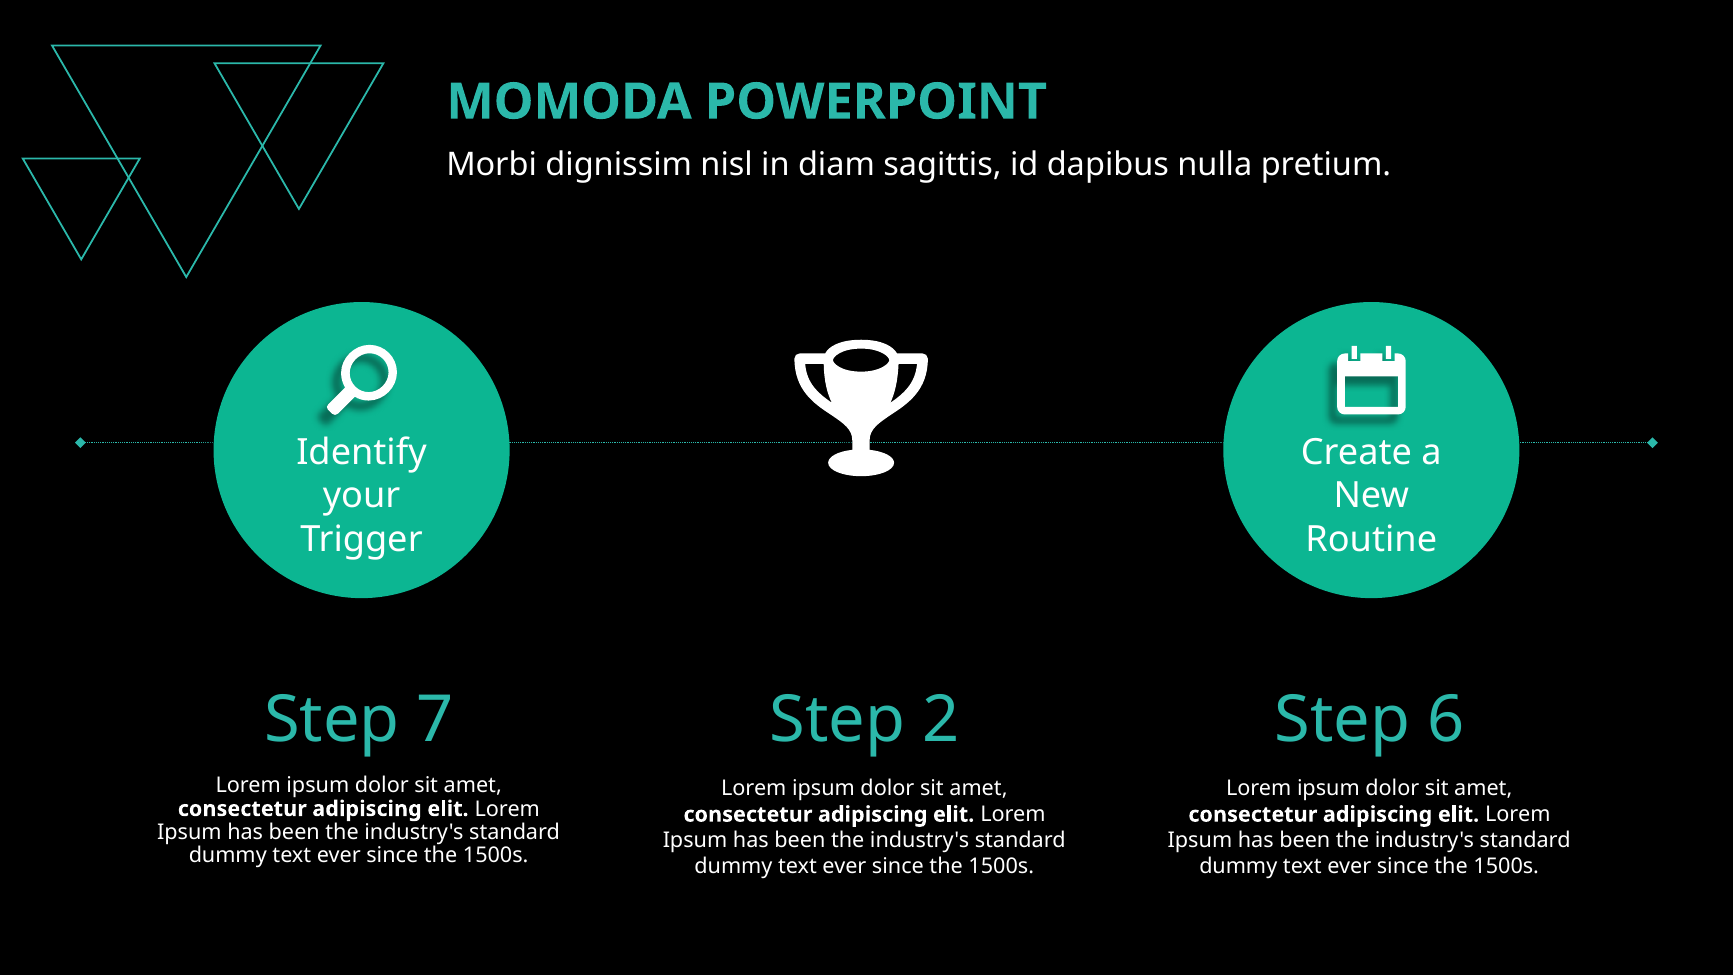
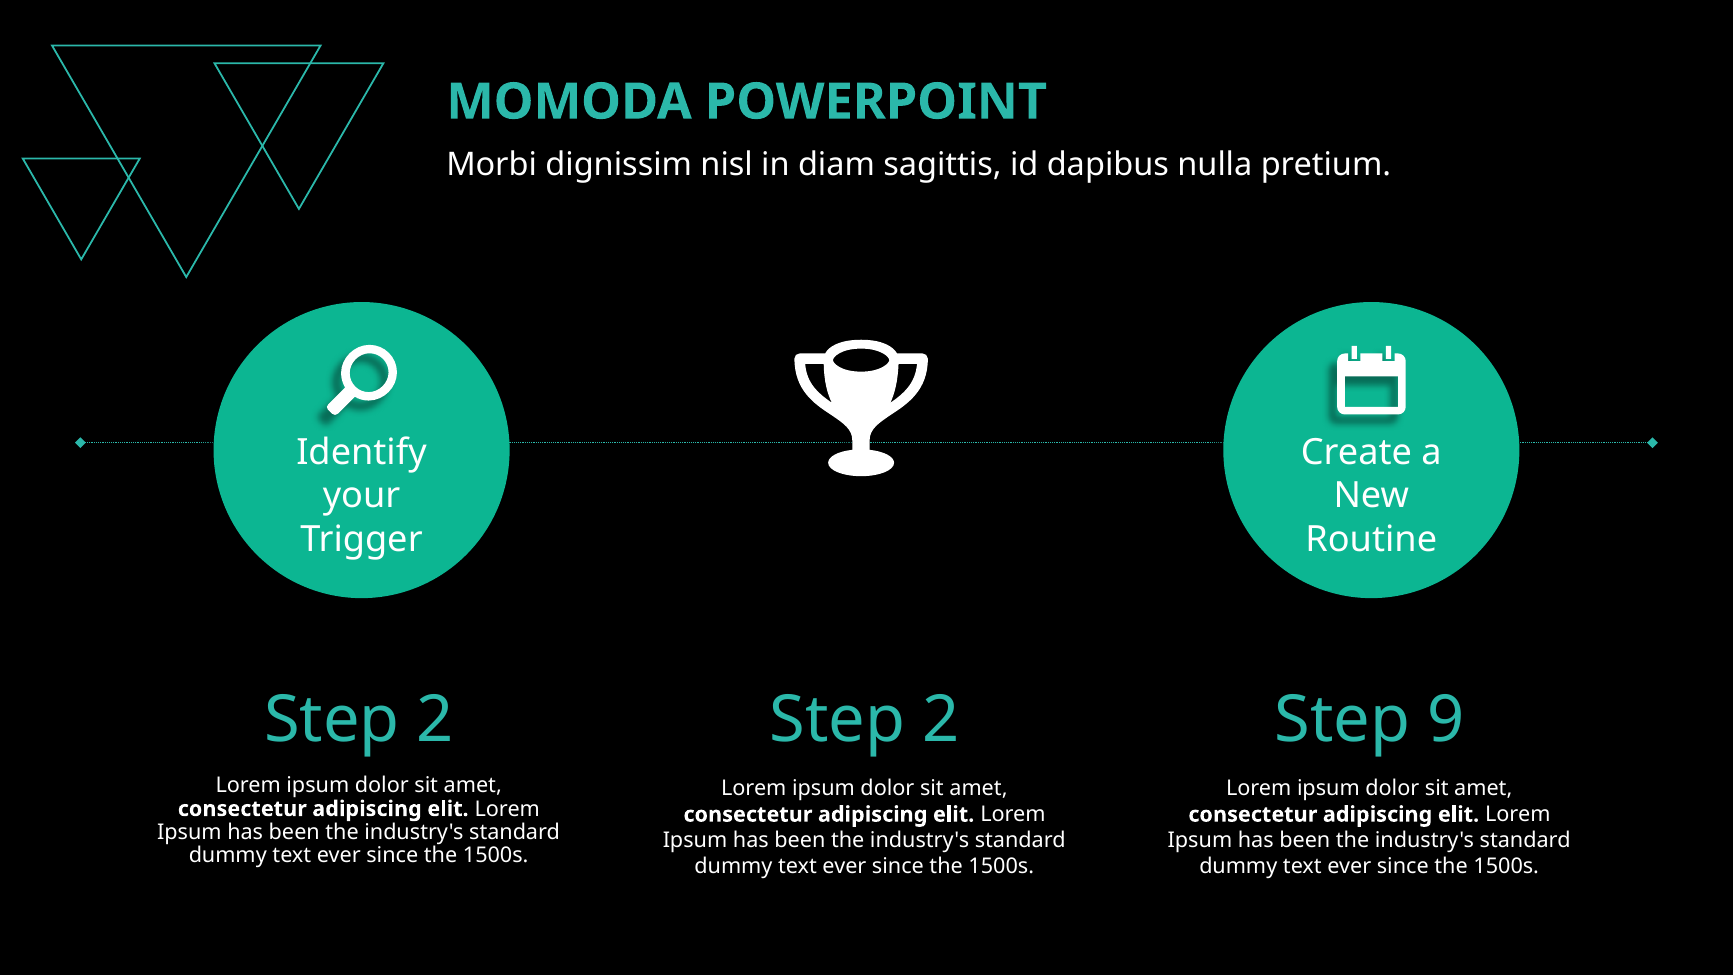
7 at (435, 719): 7 -> 2
6: 6 -> 9
